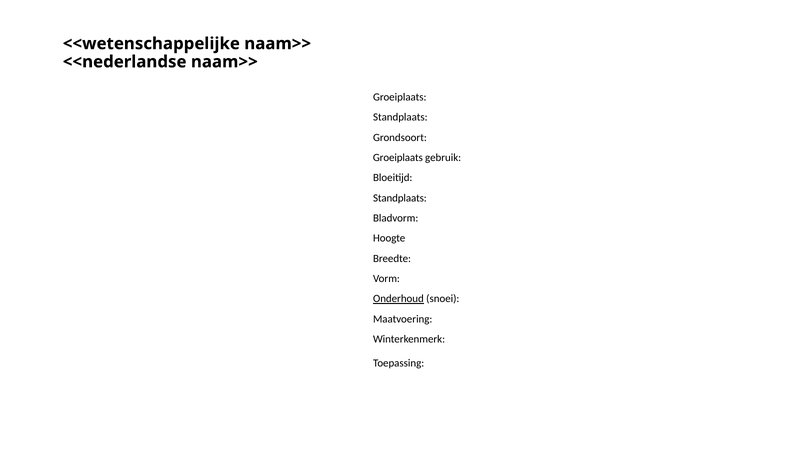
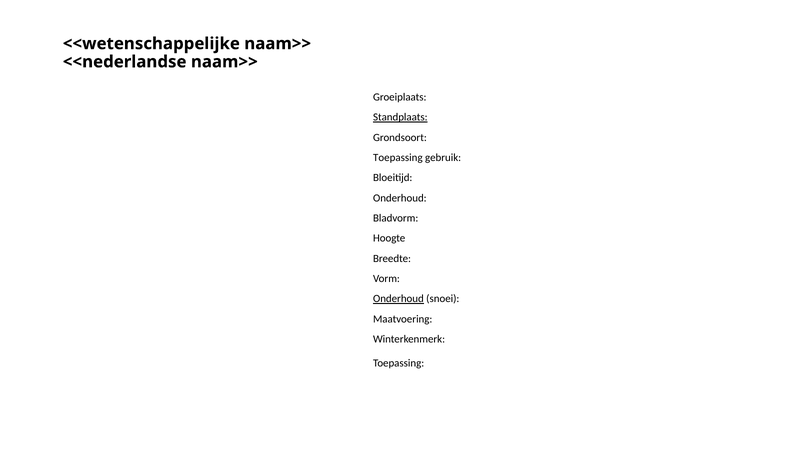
Standplaats at (400, 117) underline: none -> present
Groeiplaats at (398, 158): Groeiplaats -> Toepassing
Standplaats at (400, 198): Standplaats -> Onderhoud
